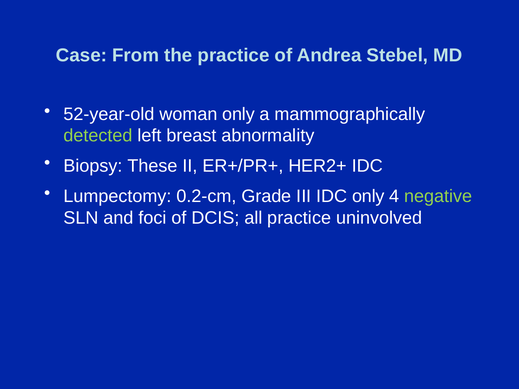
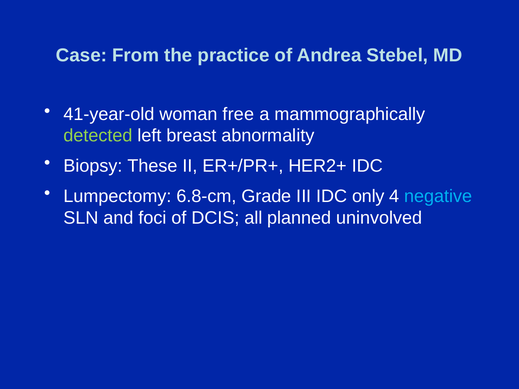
52-year-old: 52-year-old -> 41-year-old
woman only: only -> free
0.2-cm: 0.2-cm -> 6.8-cm
negative colour: light green -> light blue
all practice: practice -> planned
